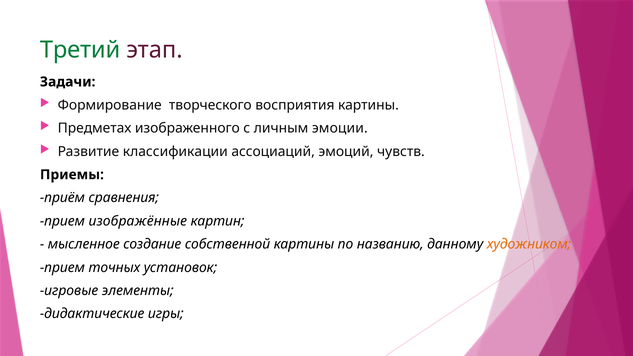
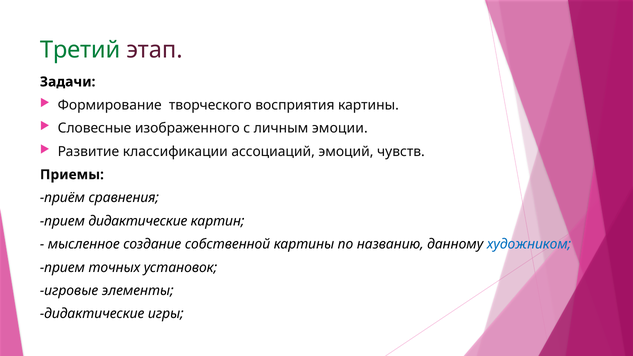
Предметах: Предметах -> Словесные
прием изображённые: изображённые -> дидактические
художником colour: orange -> blue
